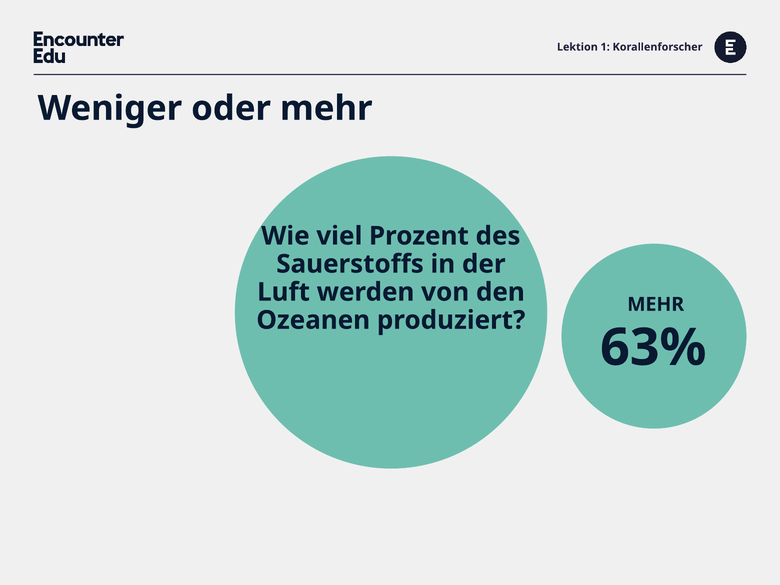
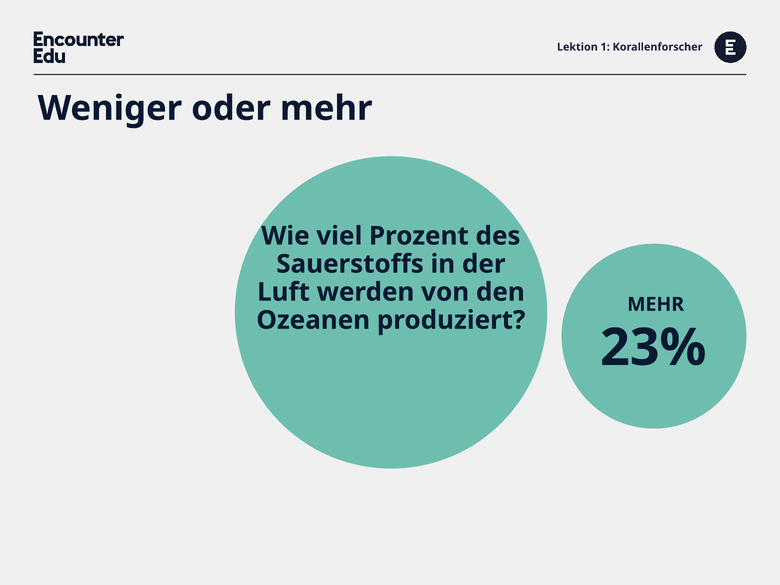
63%: 63% -> 23%
